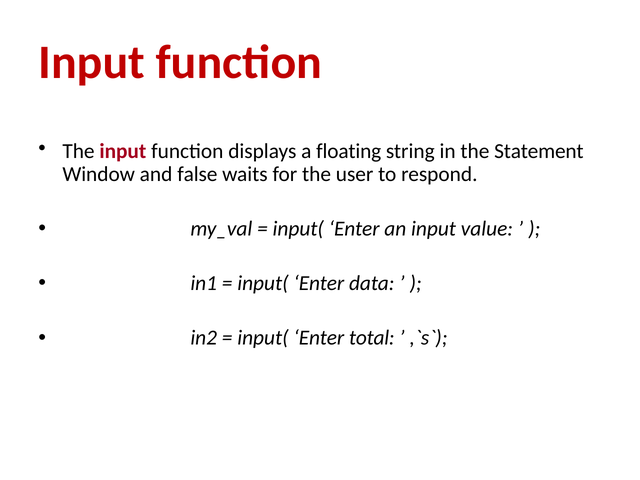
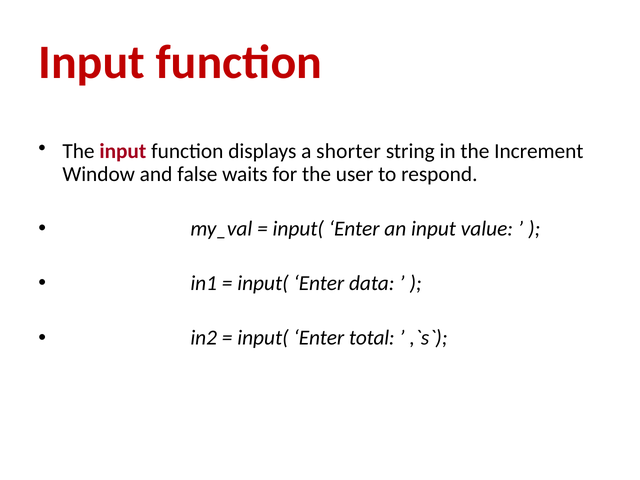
floating: floating -> shorter
Statement: Statement -> Increment
